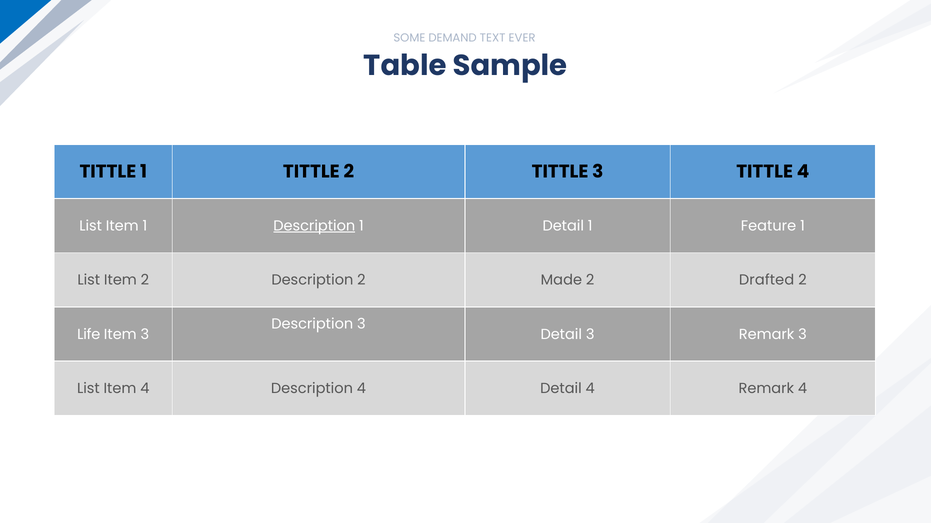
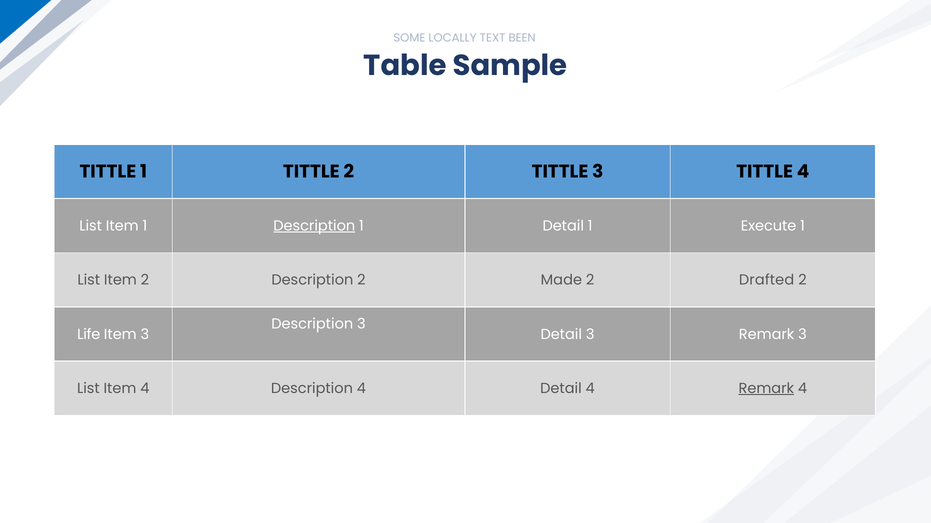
DEMAND: DEMAND -> LOCALLY
EVER: EVER -> BEEN
Feature: Feature -> Execute
Remark at (766, 389) underline: none -> present
